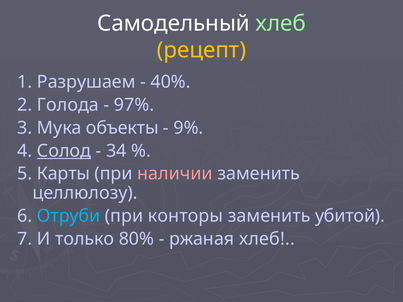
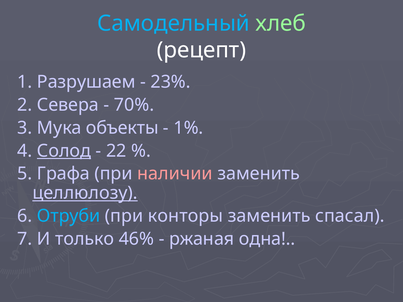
Самодельный colour: white -> light blue
рецепт colour: yellow -> white
40%: 40% -> 23%
Голода: Голода -> Севера
97%: 97% -> 70%
9%: 9% -> 1%
34: 34 -> 22
Карты: Карты -> Графа
целлюлозу underline: none -> present
убитой: убитой -> спасал
80%: 80% -> 46%
ржаная хлеб: хлеб -> одна
